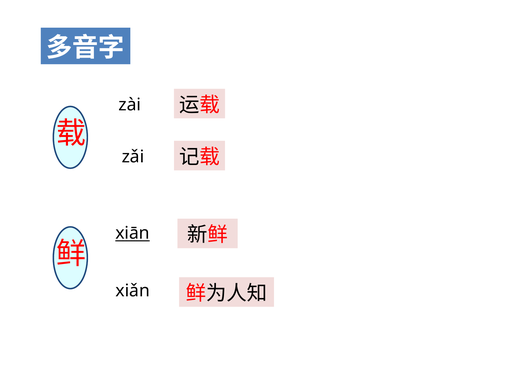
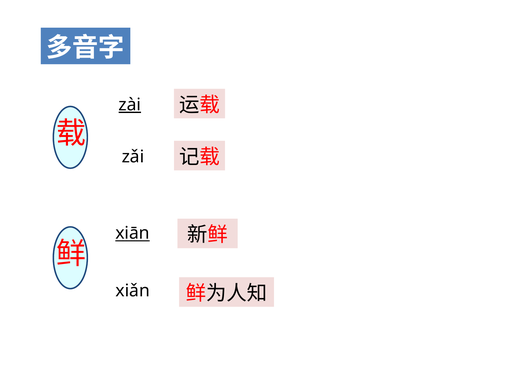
zài underline: none -> present
